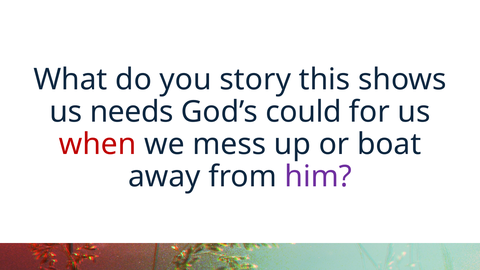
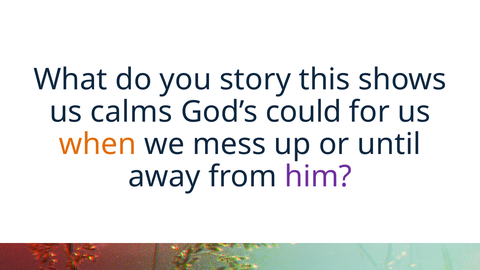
needs: needs -> calms
when colour: red -> orange
boat: boat -> until
